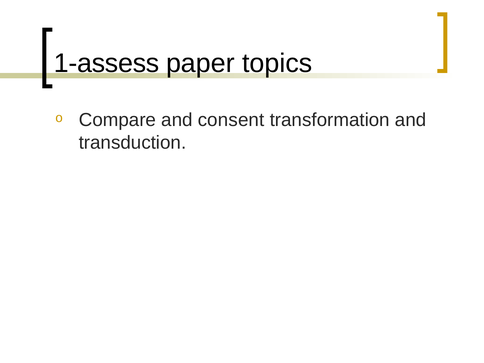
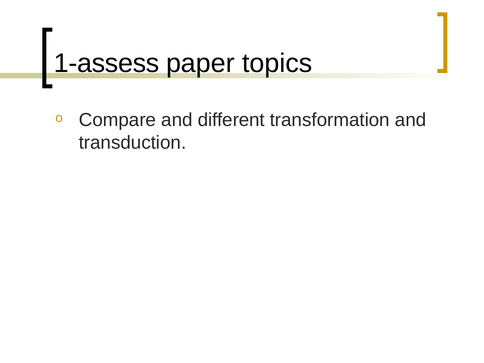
consent: consent -> different
